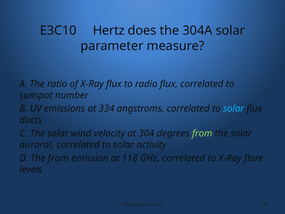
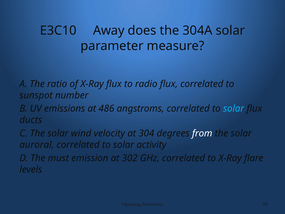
Hertz: Hertz -> Away
334: 334 -> 486
from at (202, 133) colour: light green -> white
The from: from -> must
118: 118 -> 302
